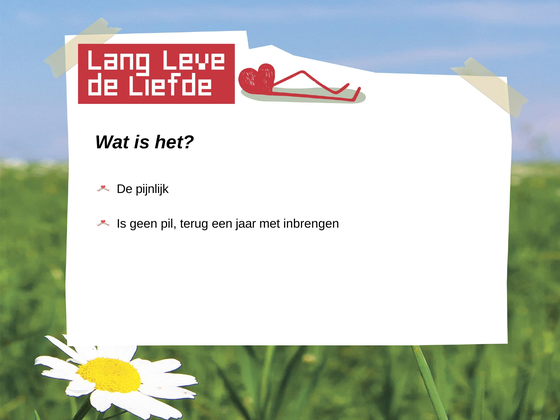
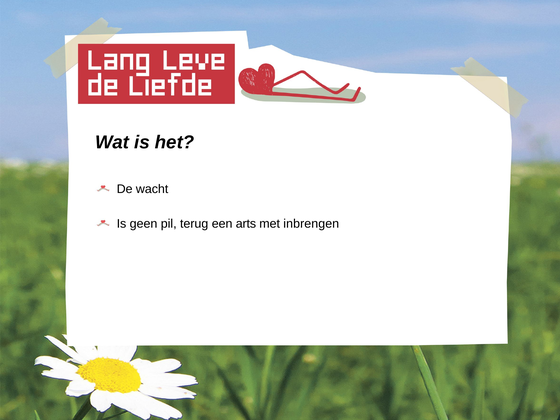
pijnlijk: pijnlijk -> wacht
jaar: jaar -> arts
